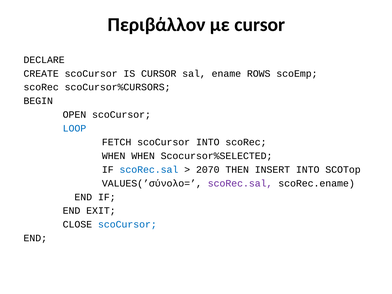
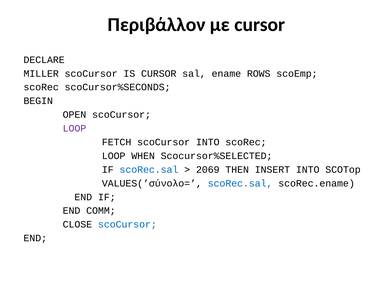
CREATE: CREATE -> MILLER
scoCursor%CURSORS: scoCursor%CURSORS -> scoCursor%SECONDS
LOOP at (74, 128) colour: blue -> purple
WHEN at (114, 156): WHEN -> LOOP
2070: 2070 -> 2069
scoRec.sal at (240, 183) colour: purple -> blue
EXIT: EXIT -> COMM
